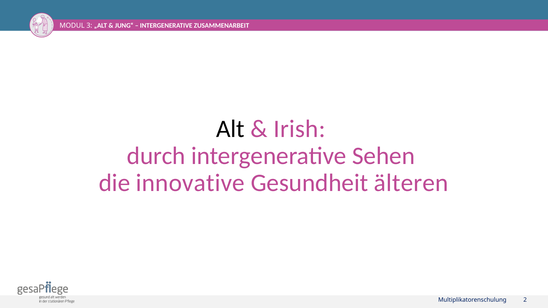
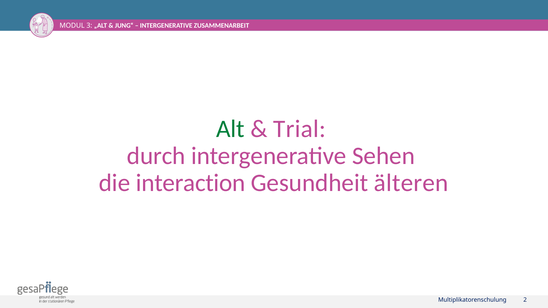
Alt colour: black -> green
Irish: Irish -> Trial
innovative: innovative -> interaction
